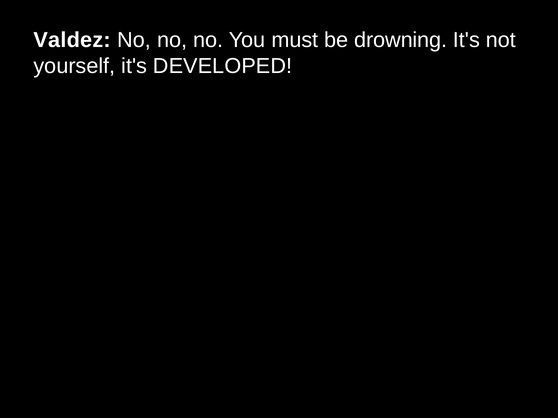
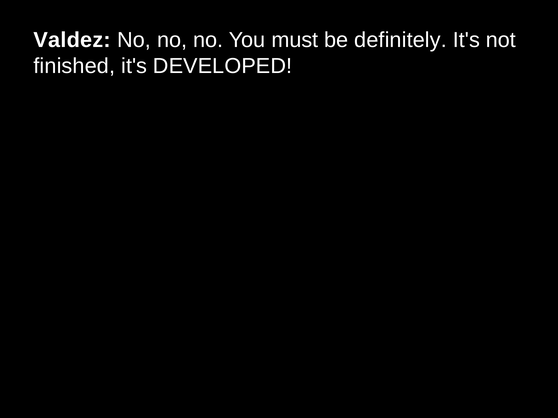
drowning: drowning -> definitely
yourself: yourself -> finished
